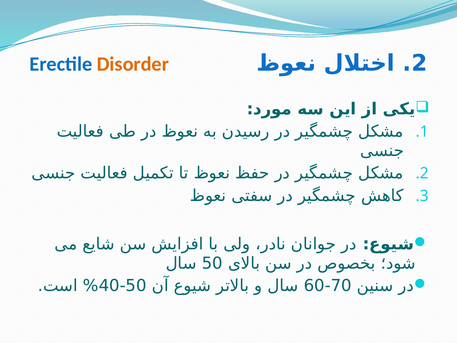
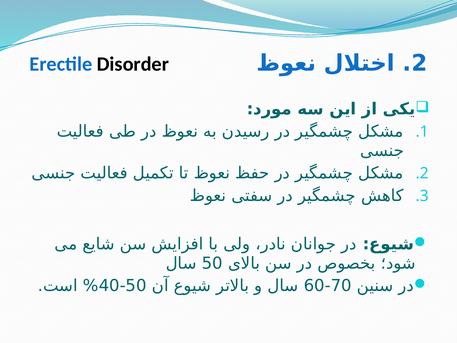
Disorder colour: orange -> black
